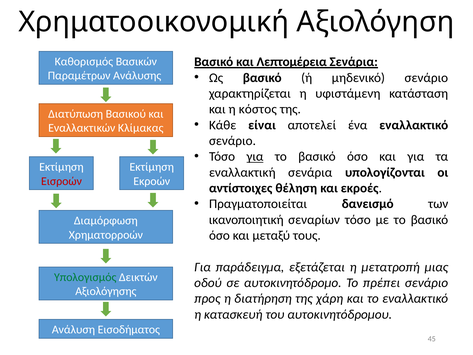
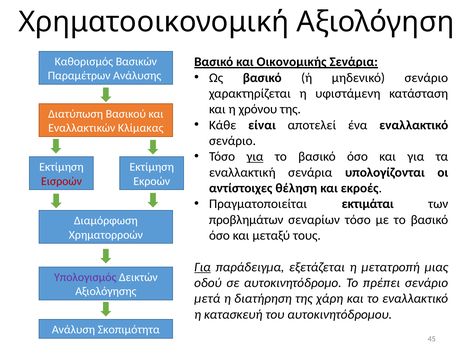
Λεπτομέρεια: Λεπτομέρεια -> Οικονομικής
κόστος: κόστος -> χρόνου
δανεισμό: δανεισμό -> εκτιμάται
ικανοποιητική: ικανοποιητική -> προβλημάτων
Για at (202, 267) underline: none -> present
Υπολογισμός colour: green -> purple
προς: προς -> μετά
Εισοδήματος: Εισοδήματος -> Σκοπιμότητα
